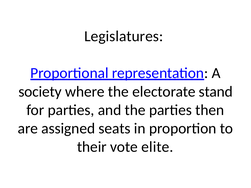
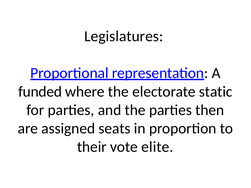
society: society -> funded
stand: stand -> static
